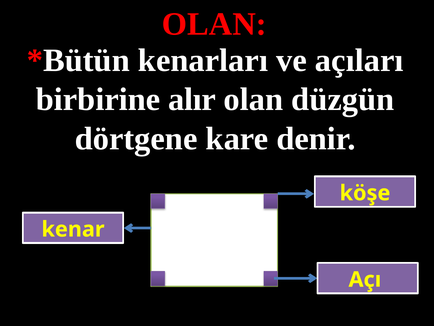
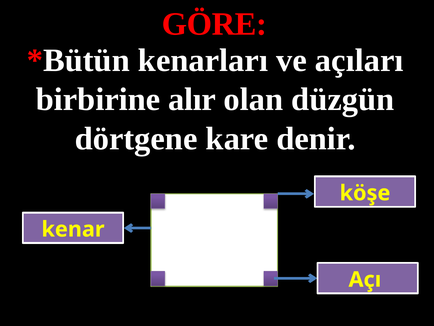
OLAN at (214, 24): OLAN -> GÖRE
